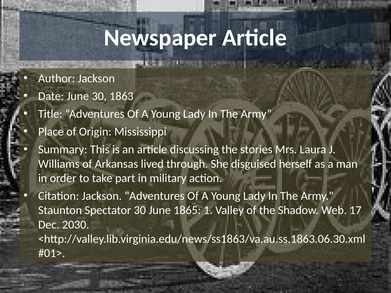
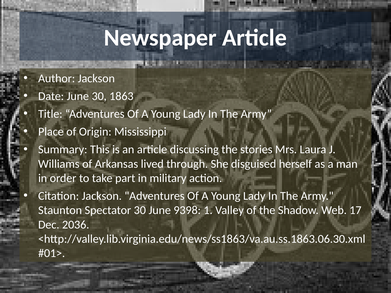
1865: 1865 -> 9398
2030: 2030 -> 2036
